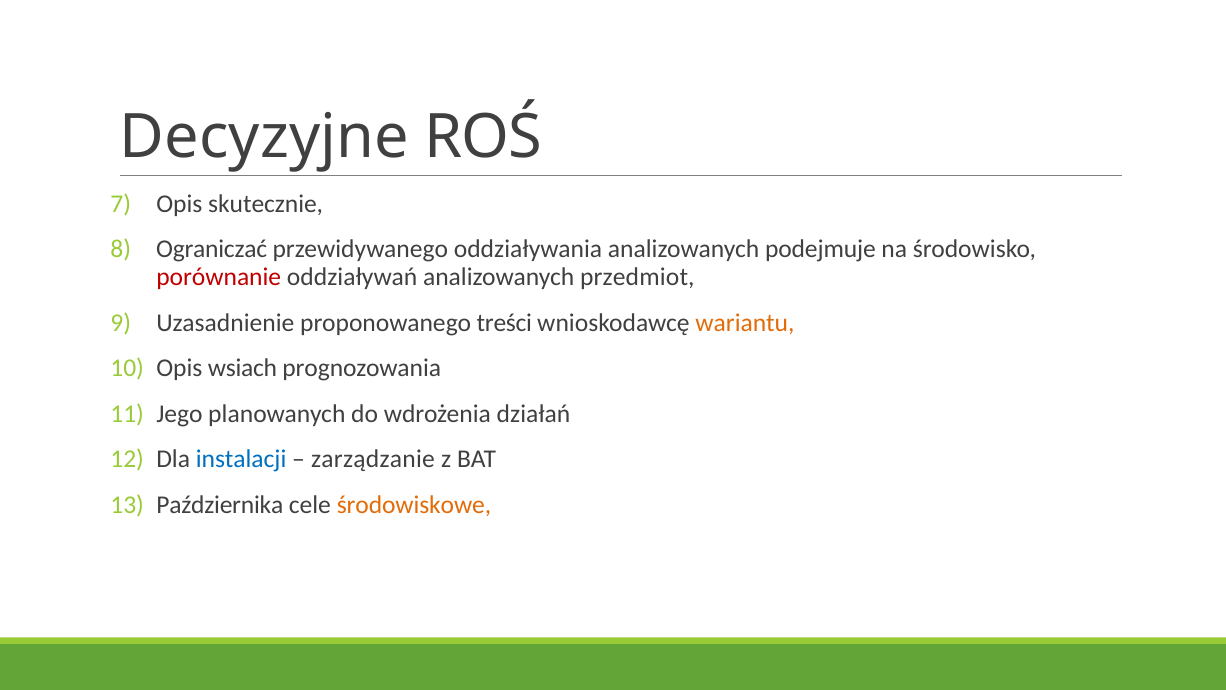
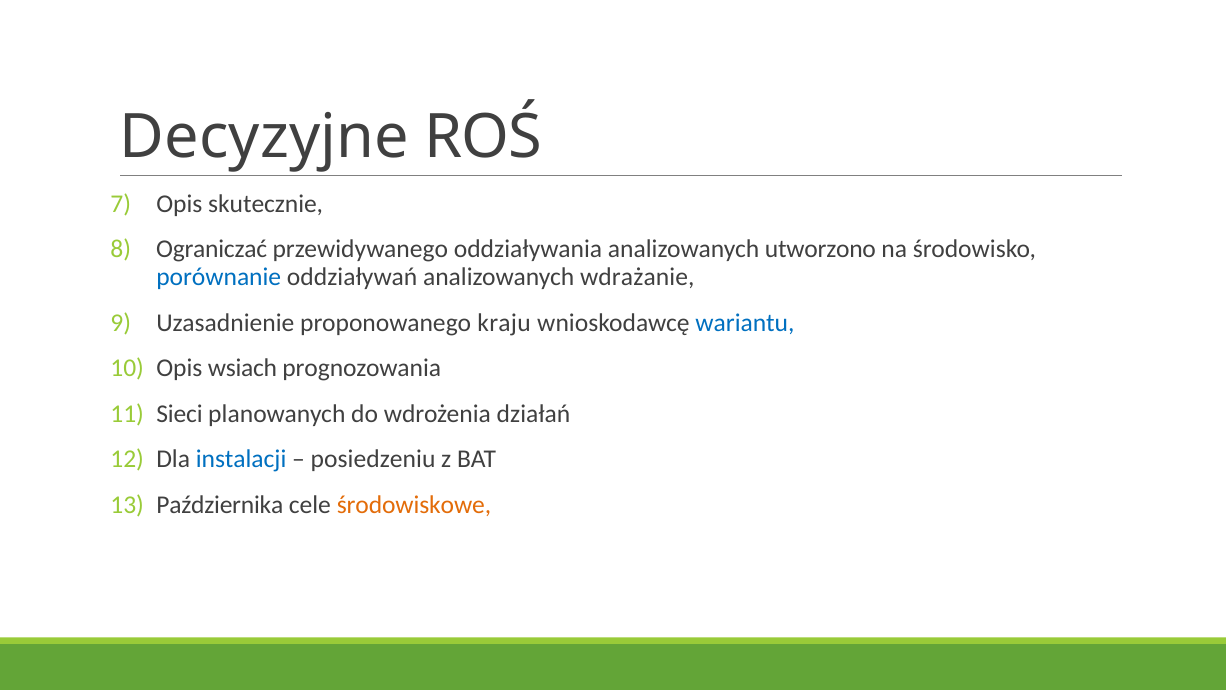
podejmuje: podejmuje -> utworzono
porównanie colour: red -> blue
przedmiot: przedmiot -> wdrażanie
treści: treści -> kraju
wariantu colour: orange -> blue
Jego: Jego -> Sieci
zarządzanie: zarządzanie -> posiedzeniu
